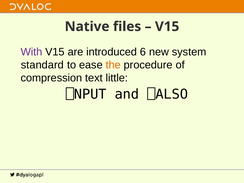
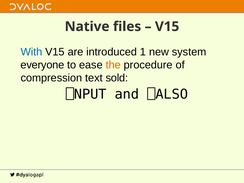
With colour: purple -> blue
6: 6 -> 1
standard: standard -> everyone
little: little -> sold
